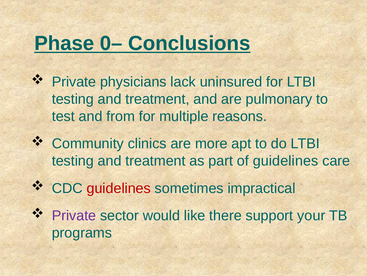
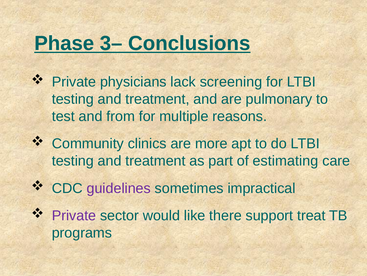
0–: 0– -> 3–
uninsured: uninsured -> screening
of guidelines: guidelines -> estimating
guidelines at (119, 188) colour: red -> purple
your: your -> treat
